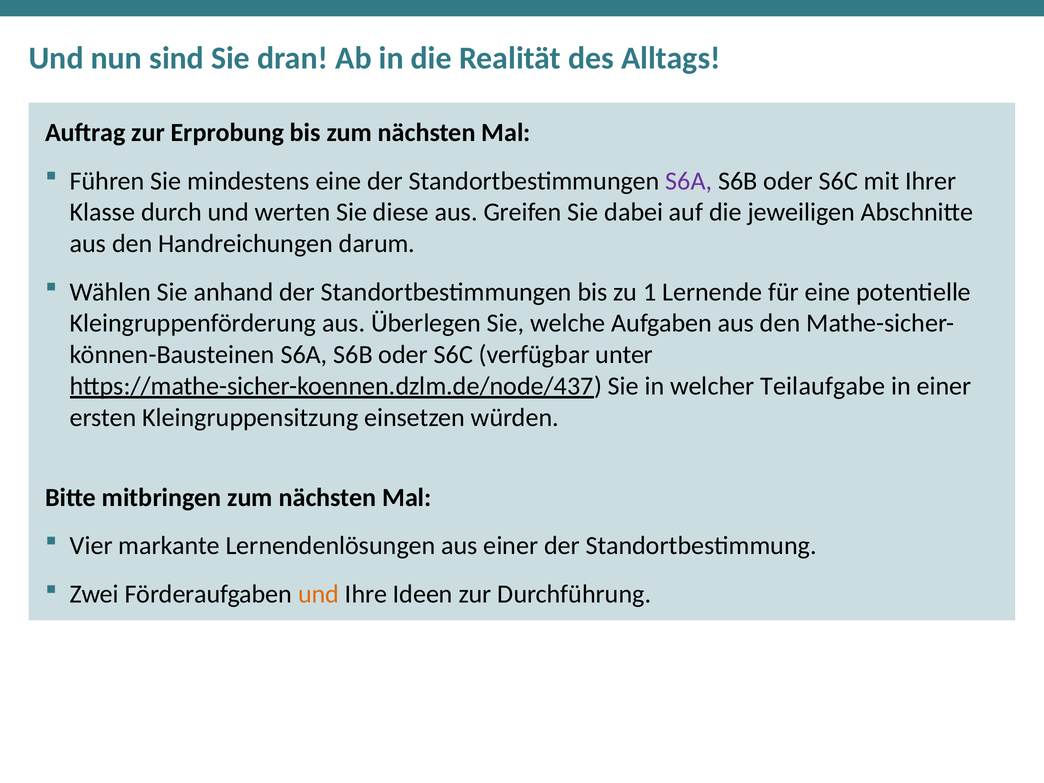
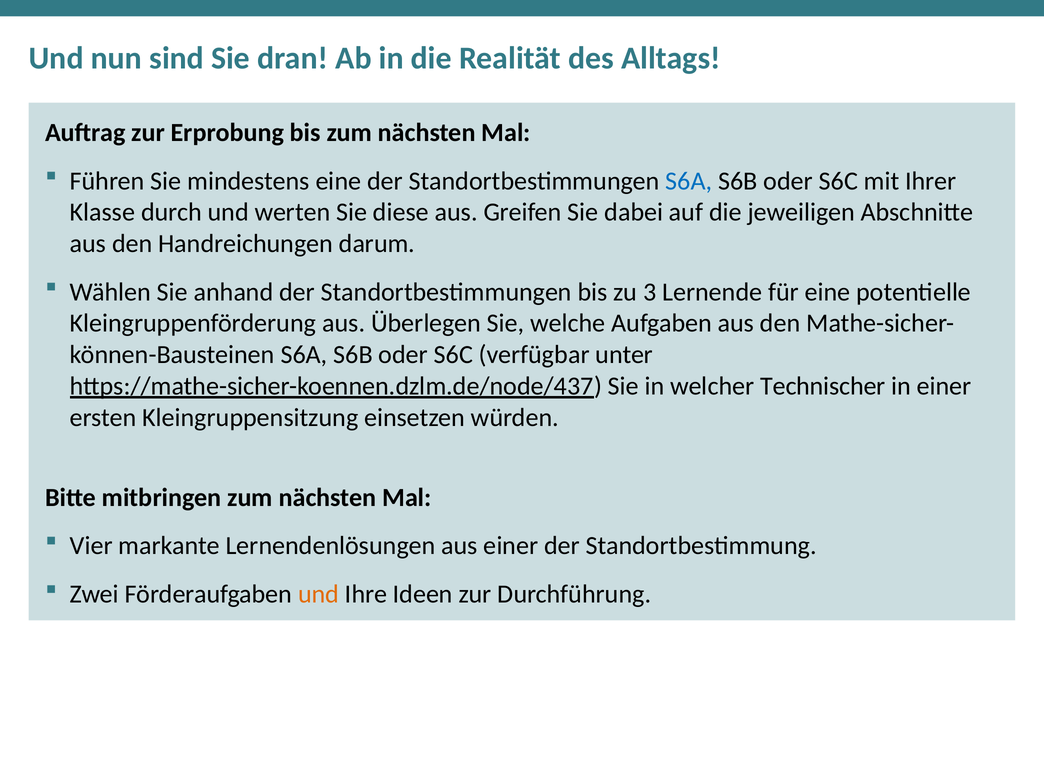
S6A at (689, 181) colour: purple -> blue
1: 1 -> 3
Teilaufgabe: Teilaufgabe -> Technischer
